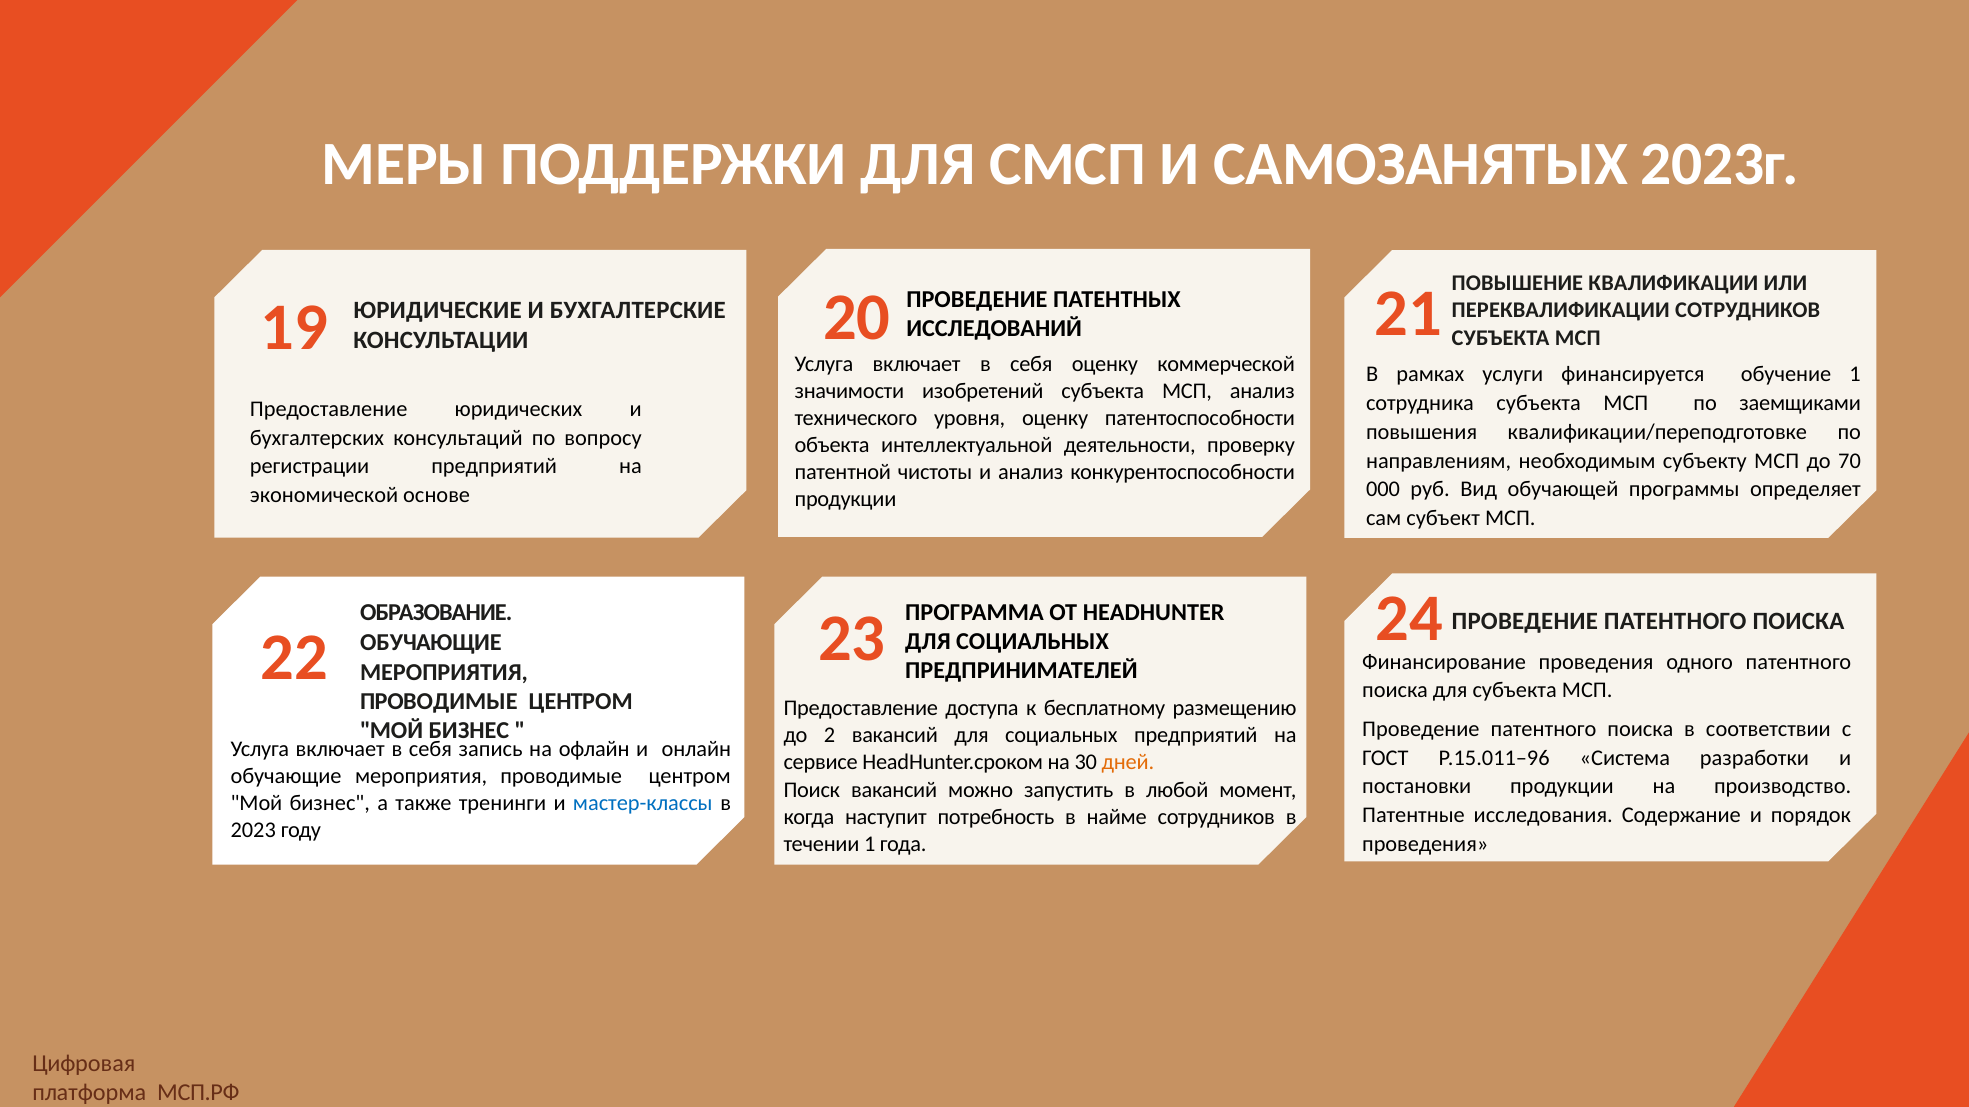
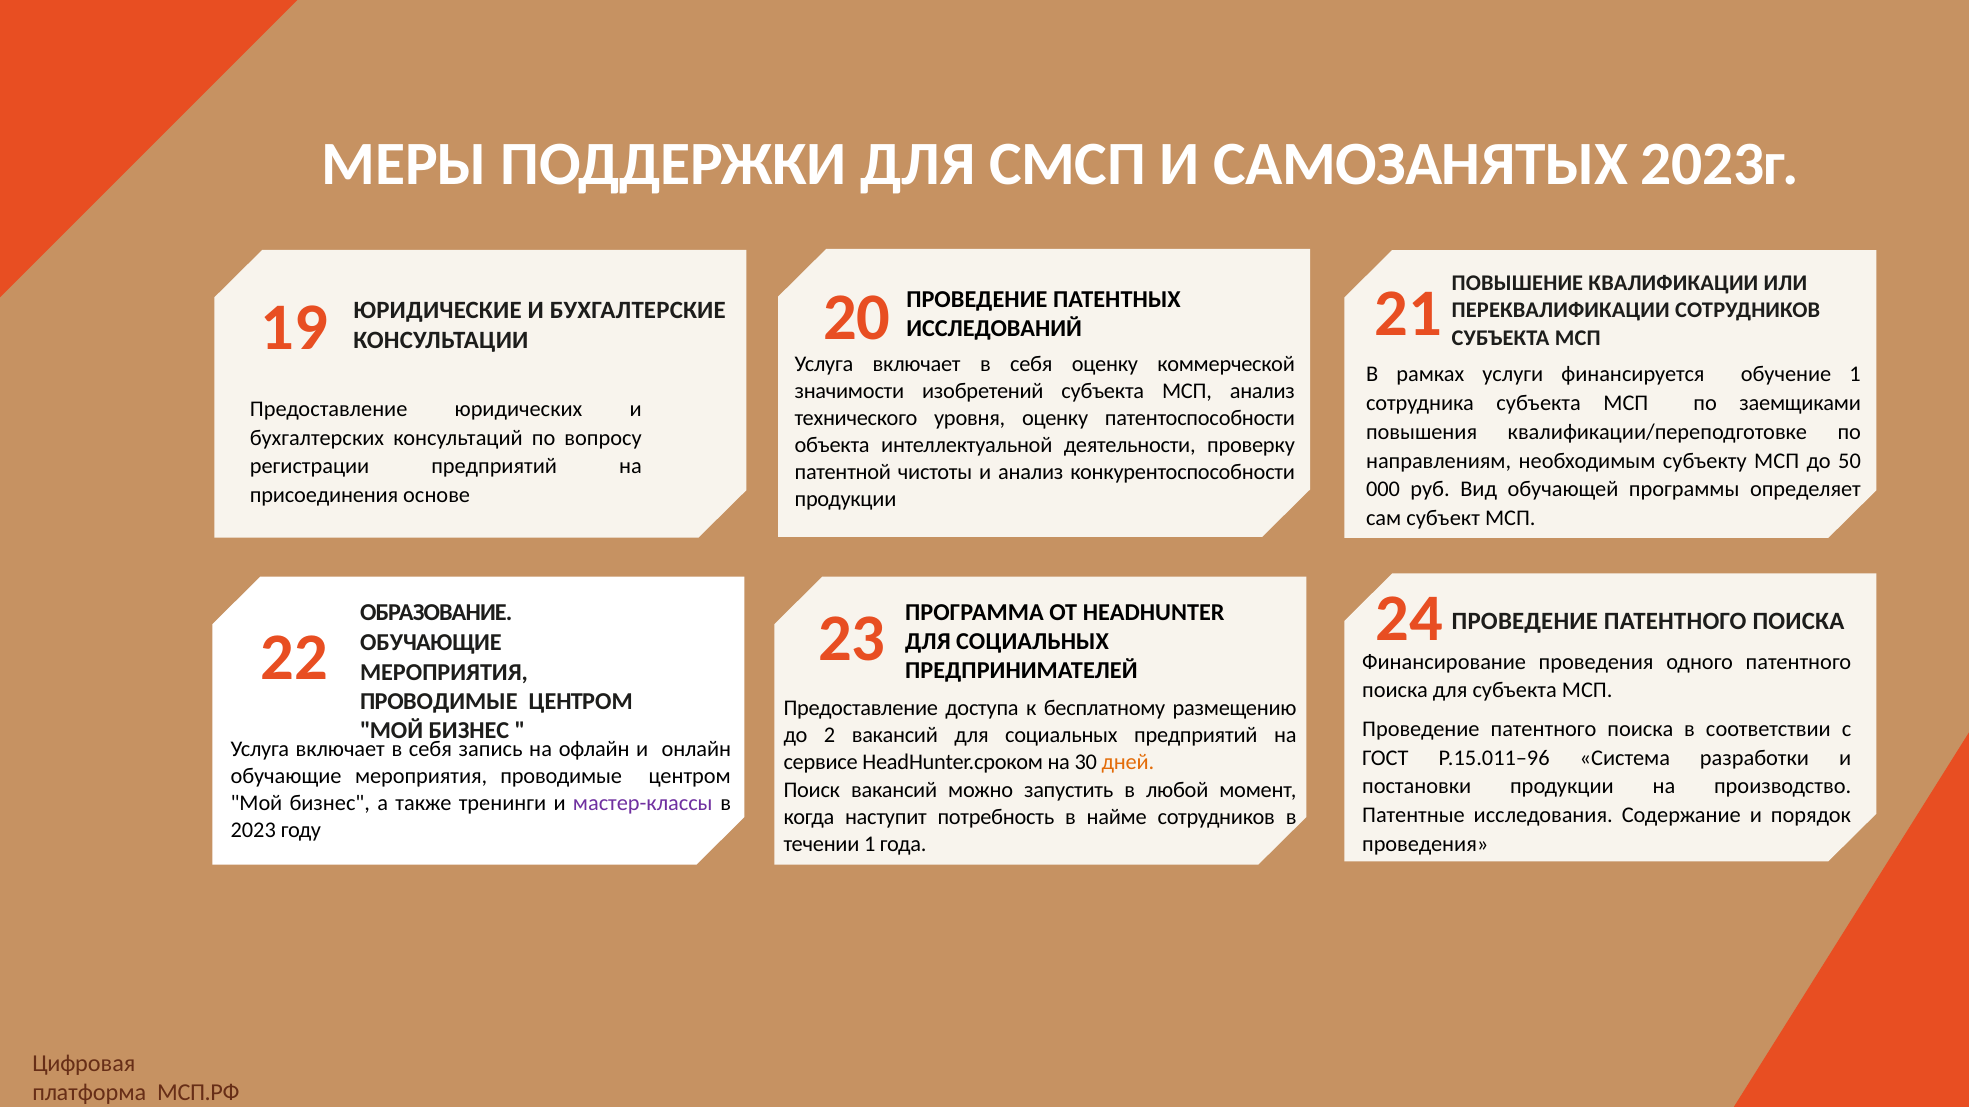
70: 70 -> 50
экономической: экономической -> присоединения
мастер-классы colour: blue -> purple
